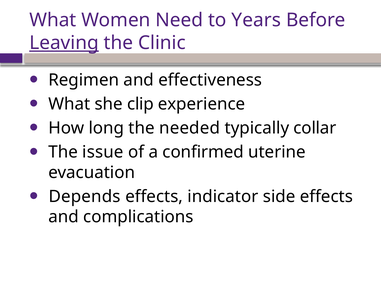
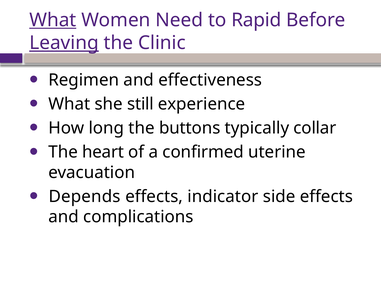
What at (53, 20) underline: none -> present
Years: Years -> Rapid
clip: clip -> still
needed: needed -> buttons
issue: issue -> heart
